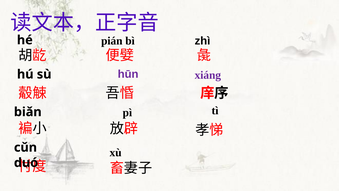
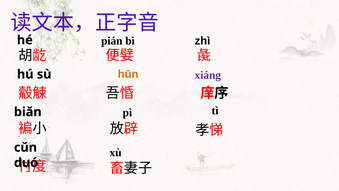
hūn colour: purple -> orange
